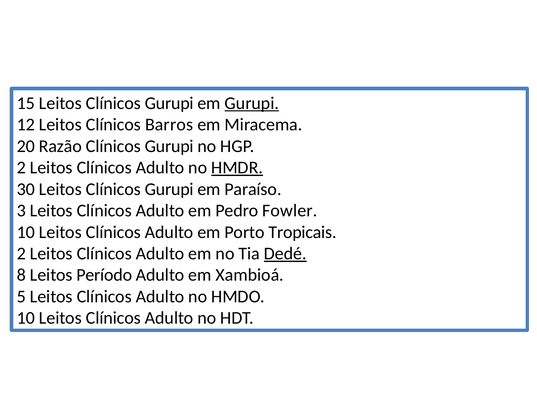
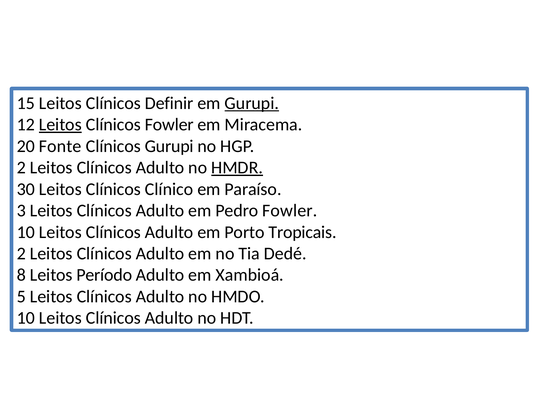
15 Leitos Clínicos Gurupi: Gurupi -> Definir
Leitos at (60, 125) underline: none -> present
Clínicos Barros: Barros -> Fowler
Razão: Razão -> Fonte
30 Leitos Clínicos Gurupi: Gurupi -> Clínico
Dedé underline: present -> none
